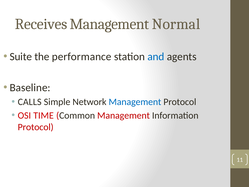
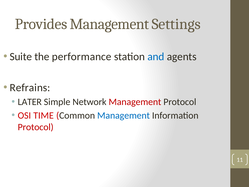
Receives: Receives -> Provides
Normal: Normal -> Settings
Baseline: Baseline -> Refrains
CALLS: CALLS -> LATER
Management at (135, 102) colour: blue -> red
Management at (124, 115) colour: red -> blue
